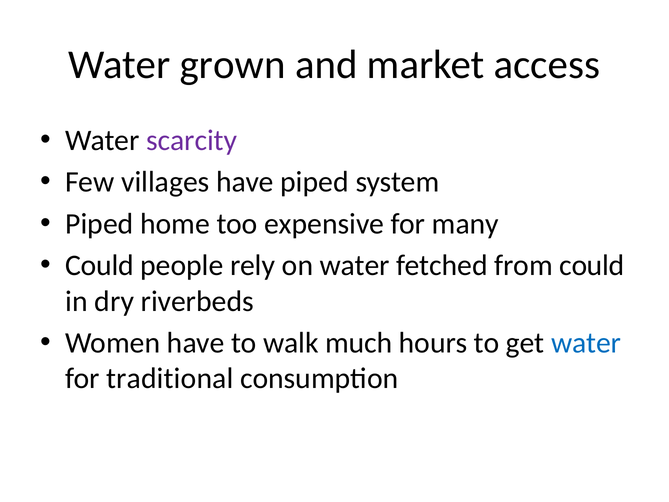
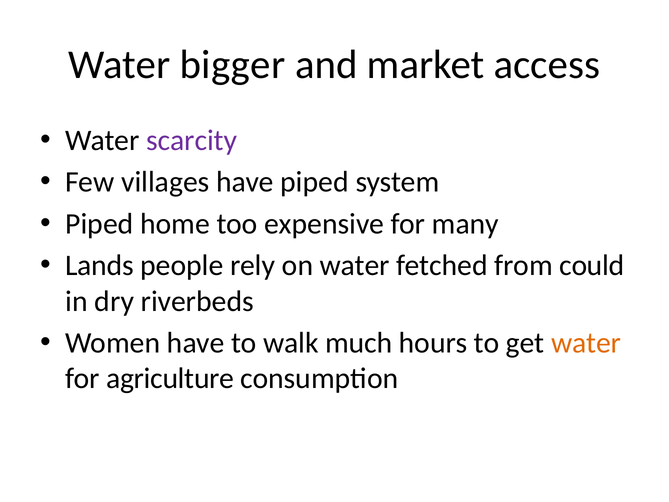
grown: grown -> bigger
Could at (99, 265): Could -> Lands
water at (586, 343) colour: blue -> orange
traditional: traditional -> agriculture
